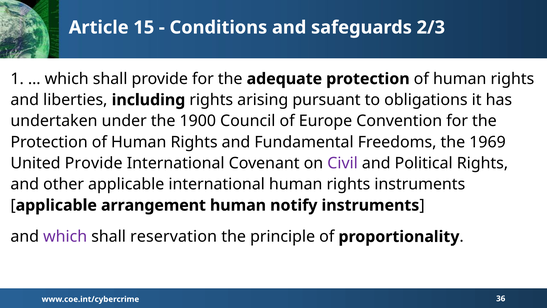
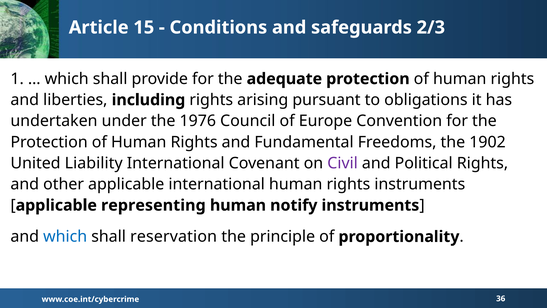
1900: 1900 -> 1976
1969: 1969 -> 1902
United Provide: Provide -> Liability
arrangement: arrangement -> representing
which at (65, 236) colour: purple -> blue
